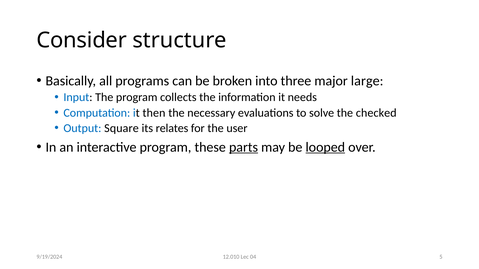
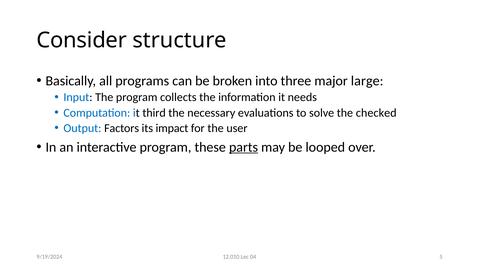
then: then -> third
Square: Square -> Factors
relates: relates -> impact
looped underline: present -> none
